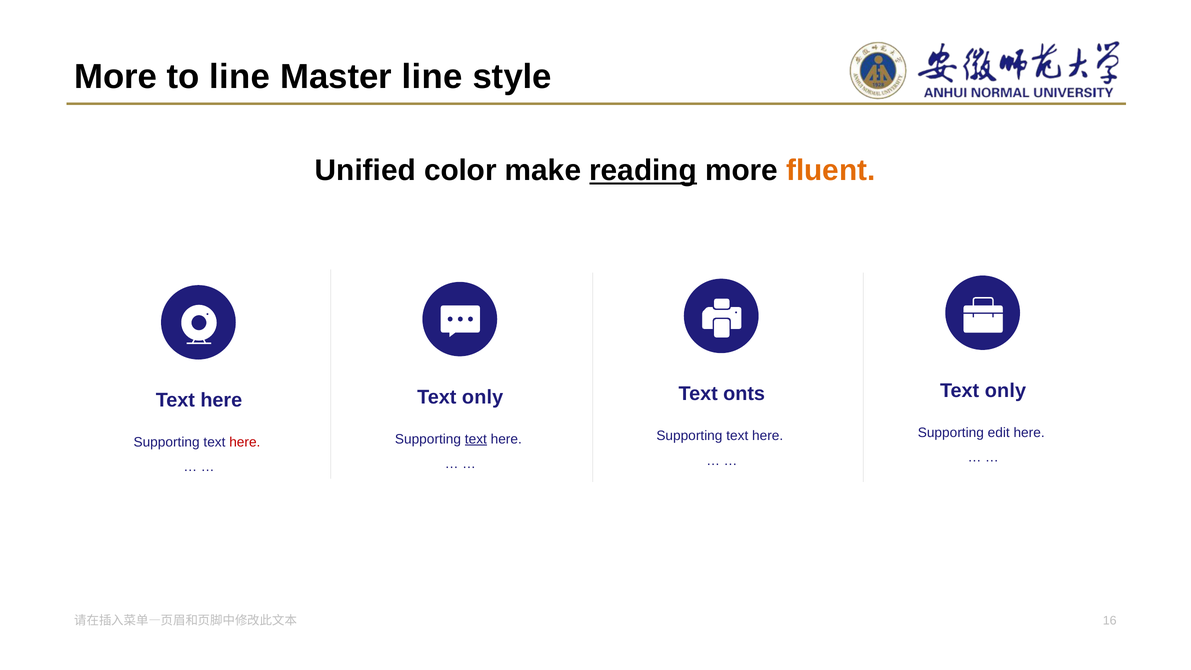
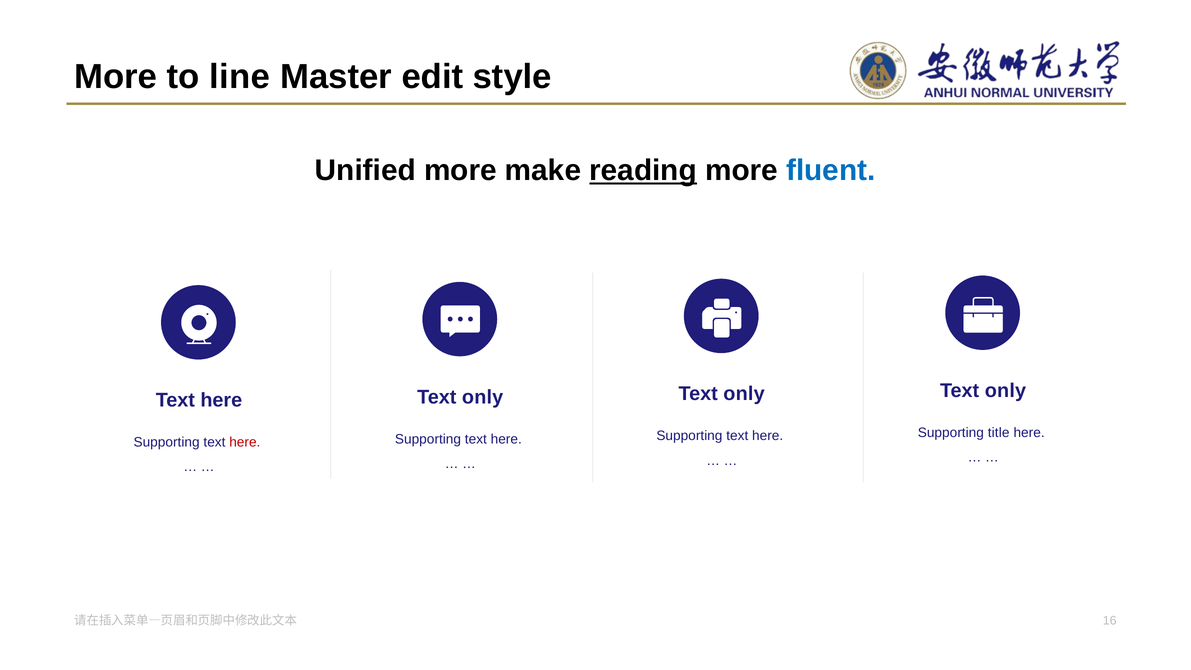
Master line: line -> edit
Unified color: color -> more
fluent colour: orange -> blue
onts at (744, 394): onts -> only
edit: edit -> title
text at (476, 439) underline: present -> none
